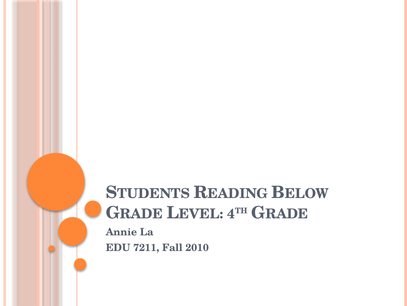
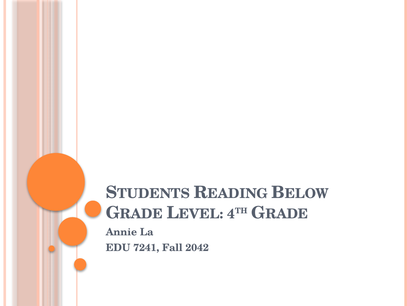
7211: 7211 -> 7241
2010: 2010 -> 2042
